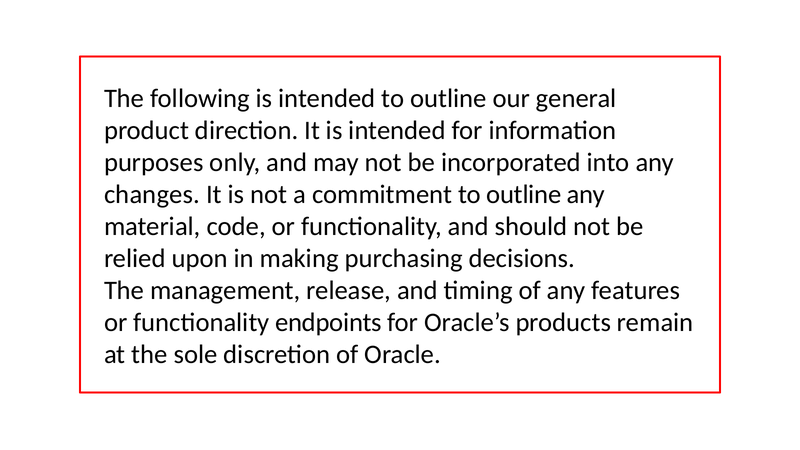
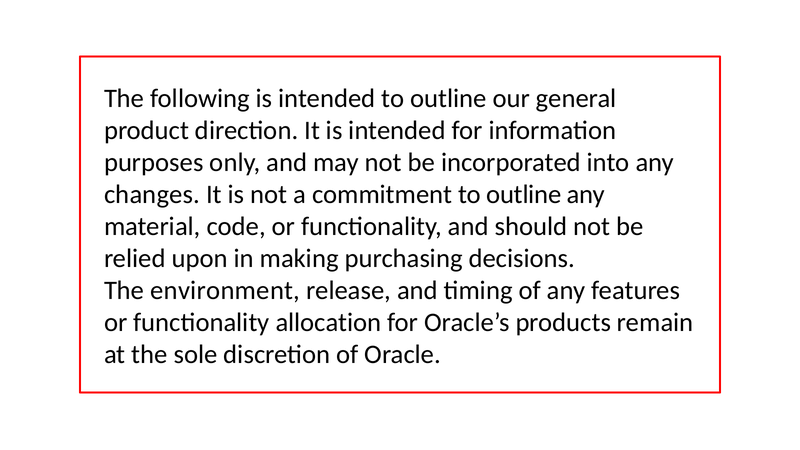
management: management -> environment
endpoints: endpoints -> allocation
